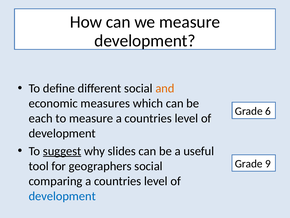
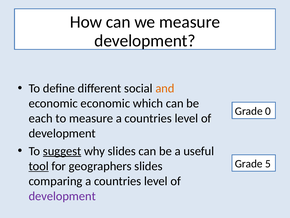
economic measures: measures -> economic
6: 6 -> 0
9: 9 -> 5
tool underline: none -> present
geographers social: social -> slides
development at (62, 196) colour: blue -> purple
